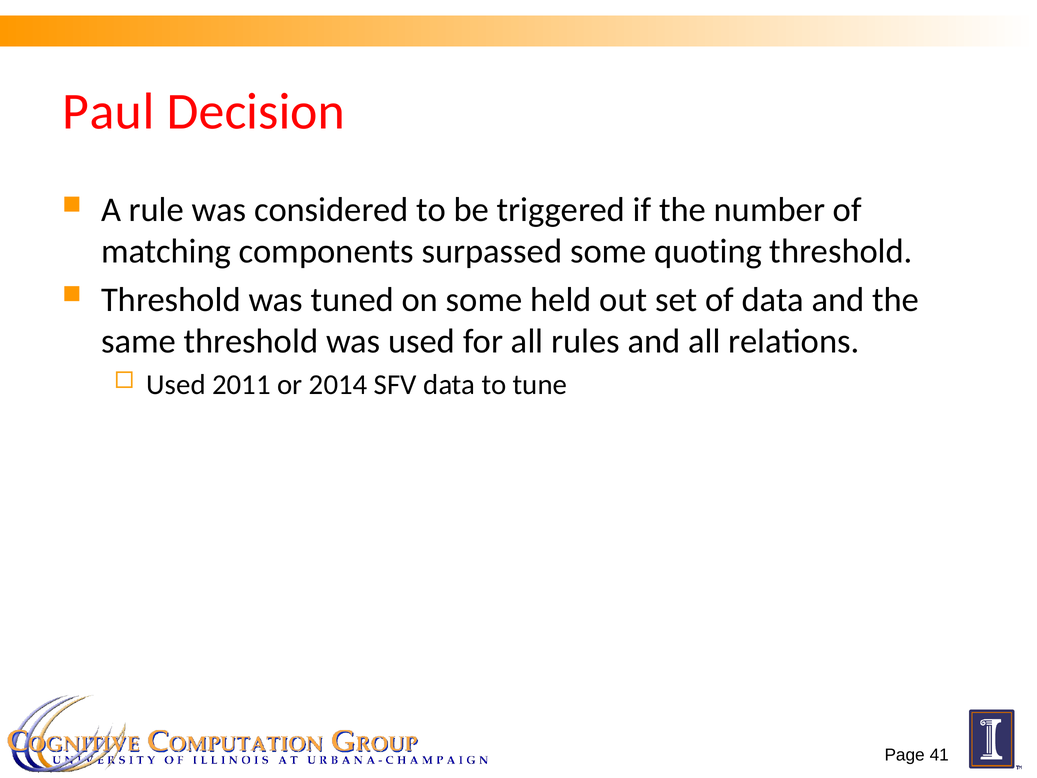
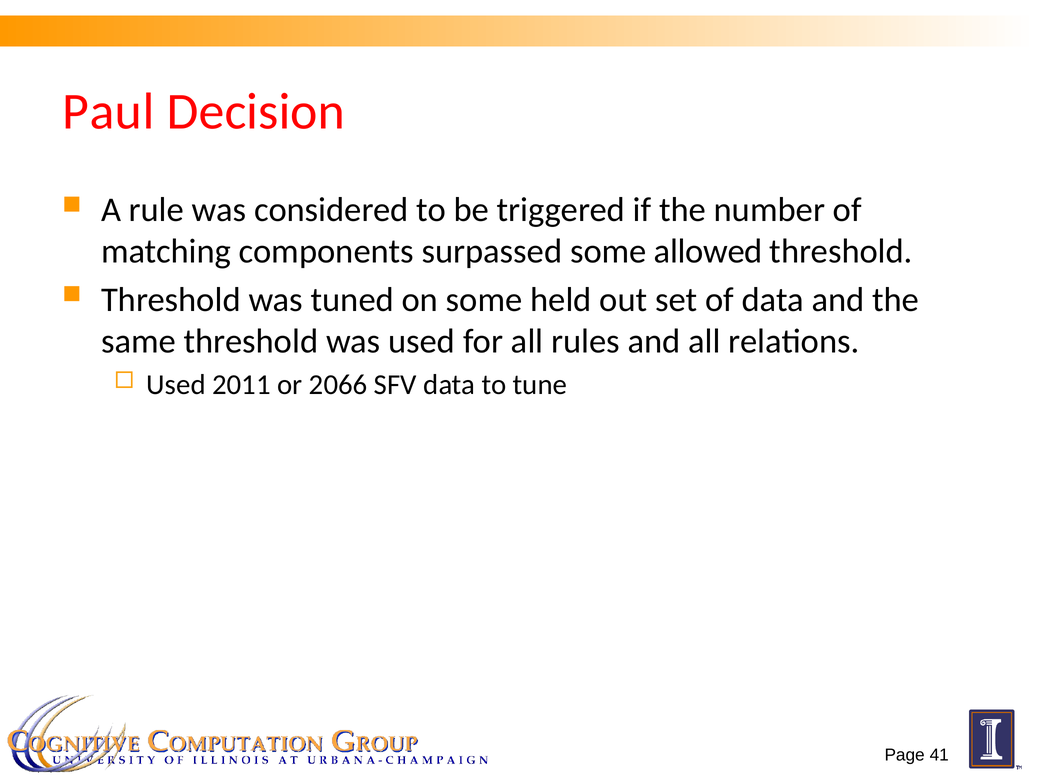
quoting: quoting -> allowed
2014: 2014 -> 2066
